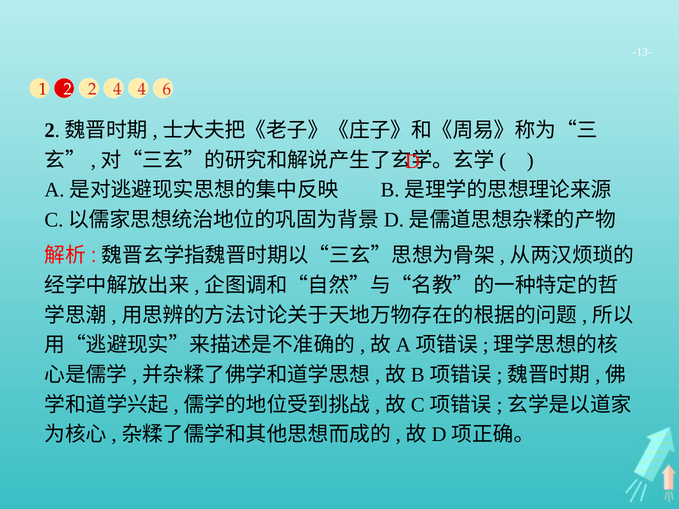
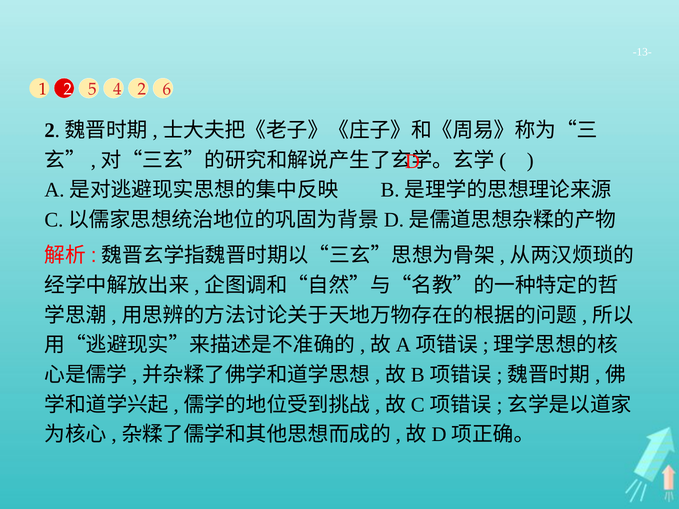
2 2: 2 -> 5
4 4: 4 -> 2
